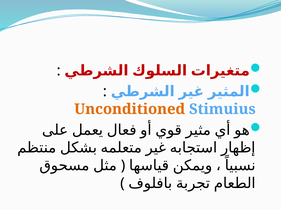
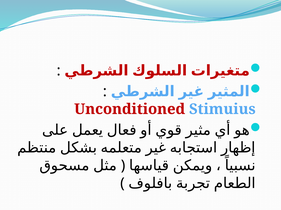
Unconditioned colour: orange -> red
